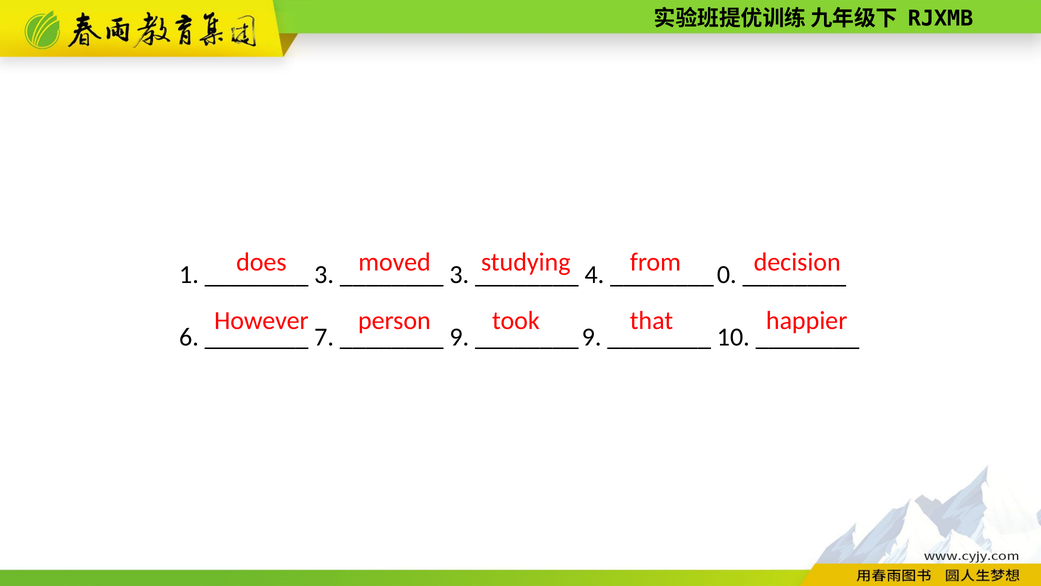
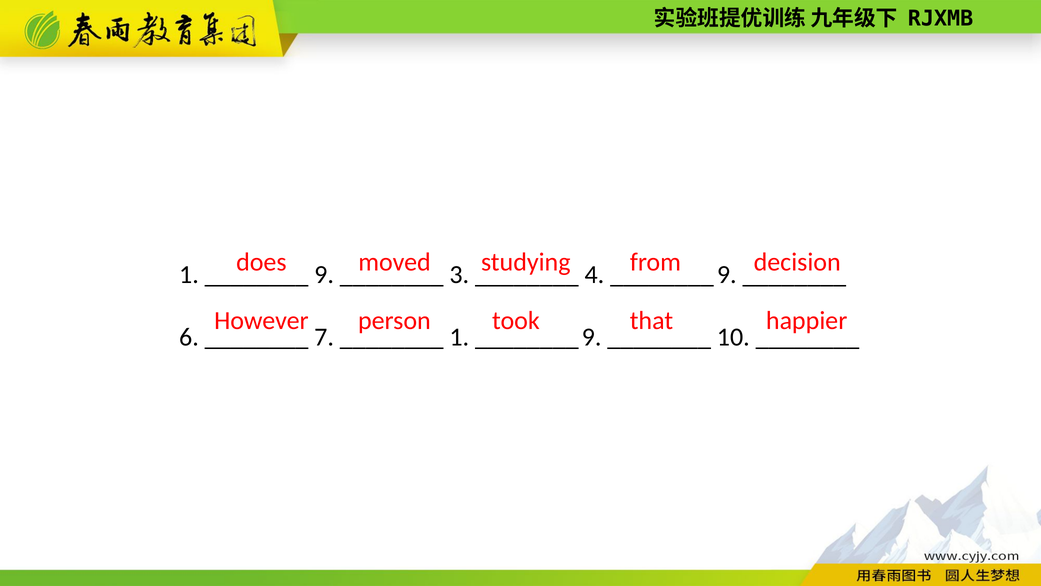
3 at (324, 275): 3 -> 9
0 at (727, 275): 0 -> 9
9 at (459, 337): 9 -> 1
